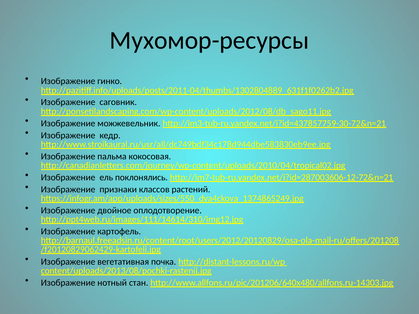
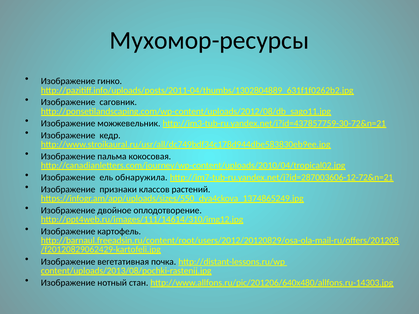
поклонялись: поклонялись -> обнаружила
